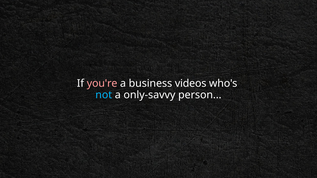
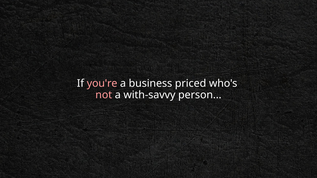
videos: videos -> priced
not colour: light blue -> pink
only-savvy: only-savvy -> with-savvy
